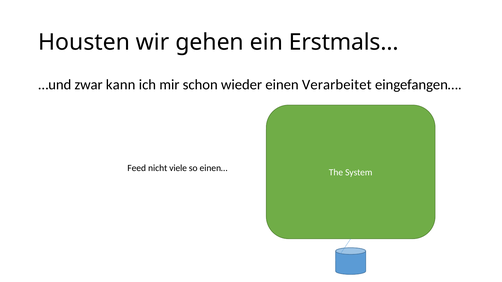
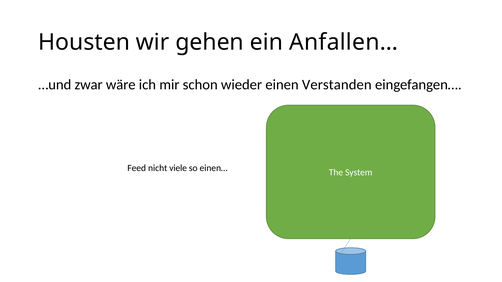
Erstmals…: Erstmals… -> Anfallen…
kann: kann -> wäre
Verarbeitet: Verarbeitet -> Verstanden
